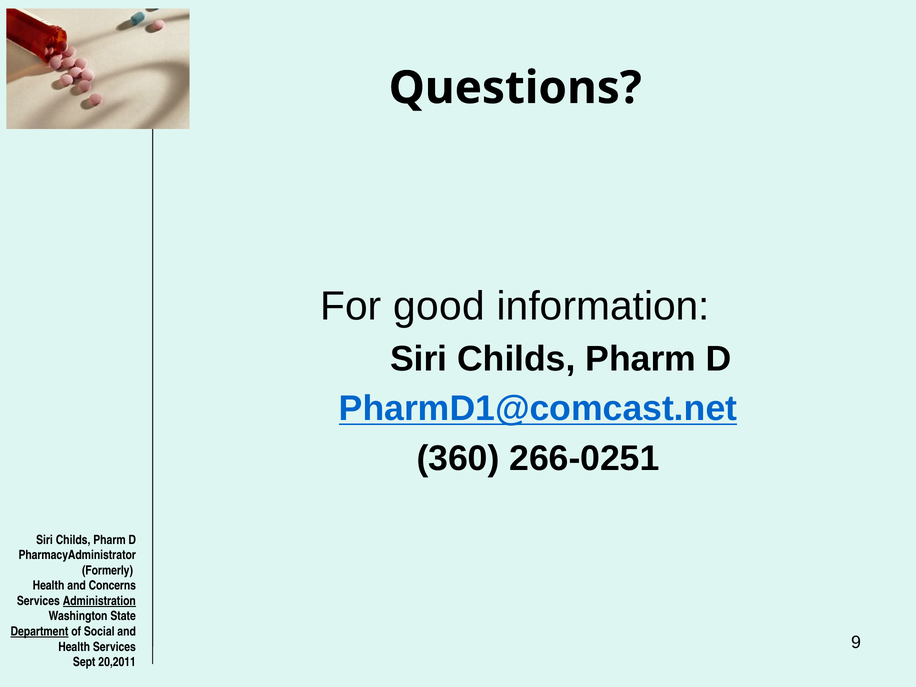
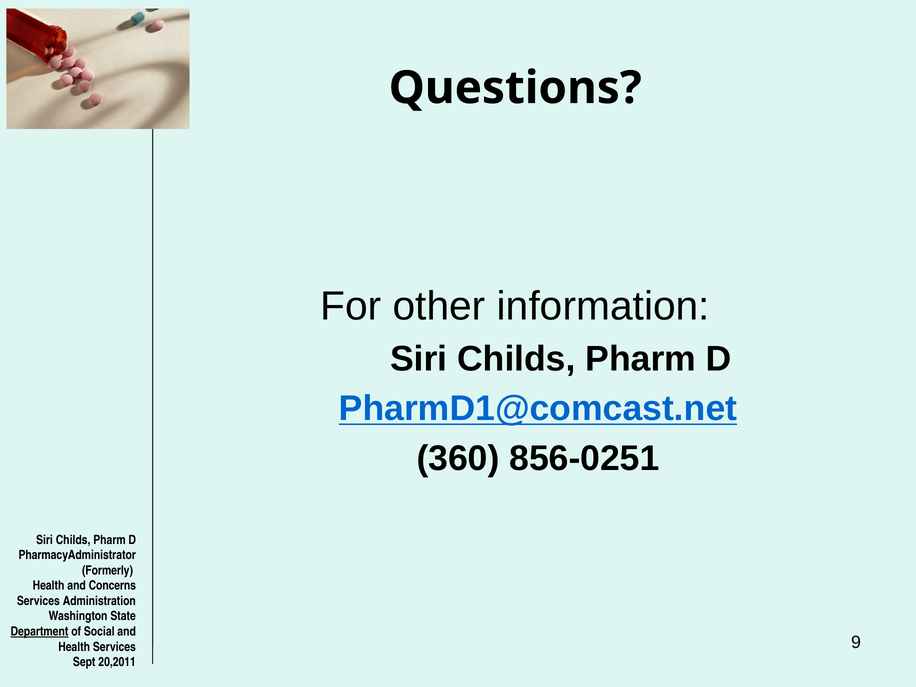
good: good -> other
266-0251: 266-0251 -> 856-0251
Administration underline: present -> none
